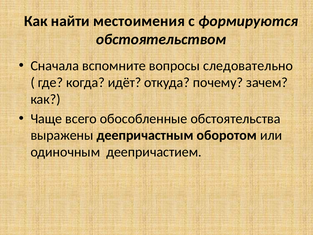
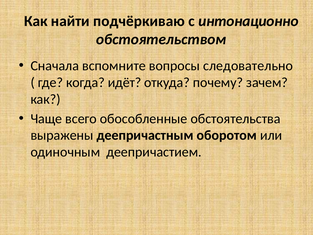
местоимения: местоимения -> подчёркиваю
формируются: формируются -> интонационно
